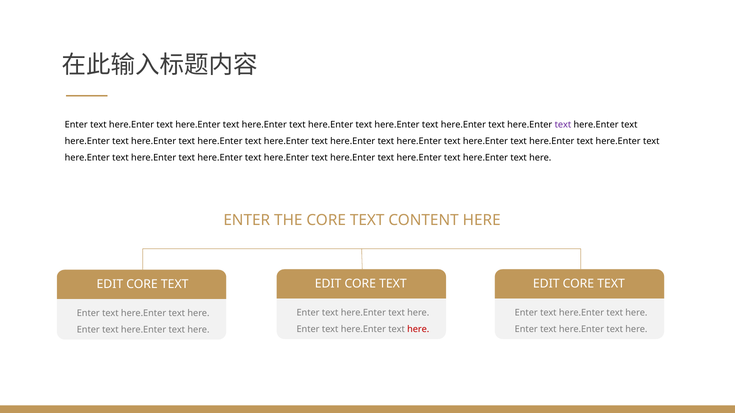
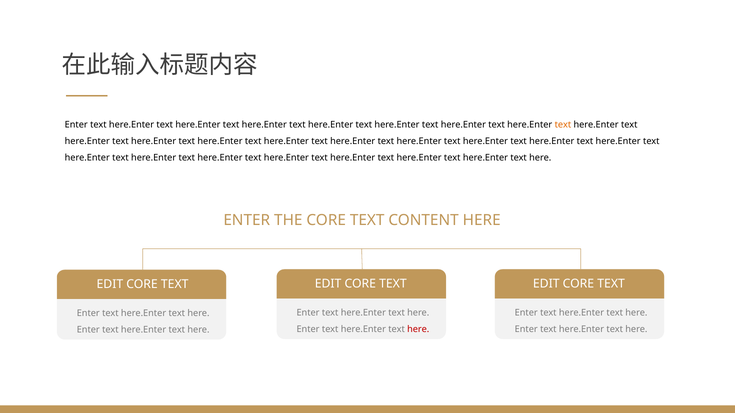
text at (563, 125) colour: purple -> orange
